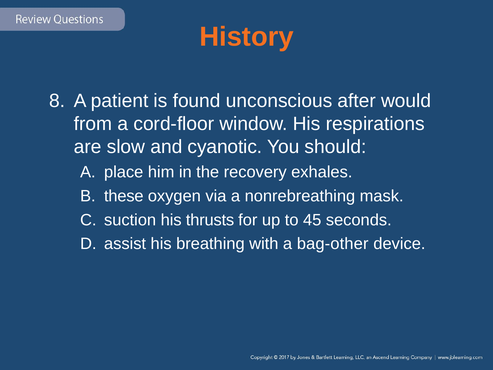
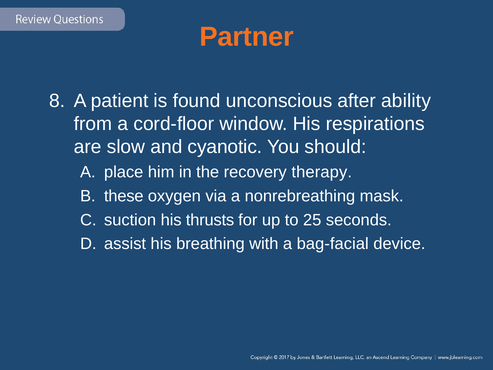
History: History -> Partner
would: would -> ability
exhales: exhales -> therapy
45: 45 -> 25
bag-other: bag-other -> bag-facial
